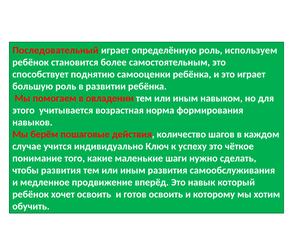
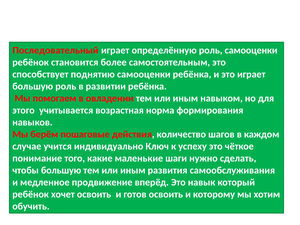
роль используем: используем -> самооценки
чтобы развития: развития -> большую
